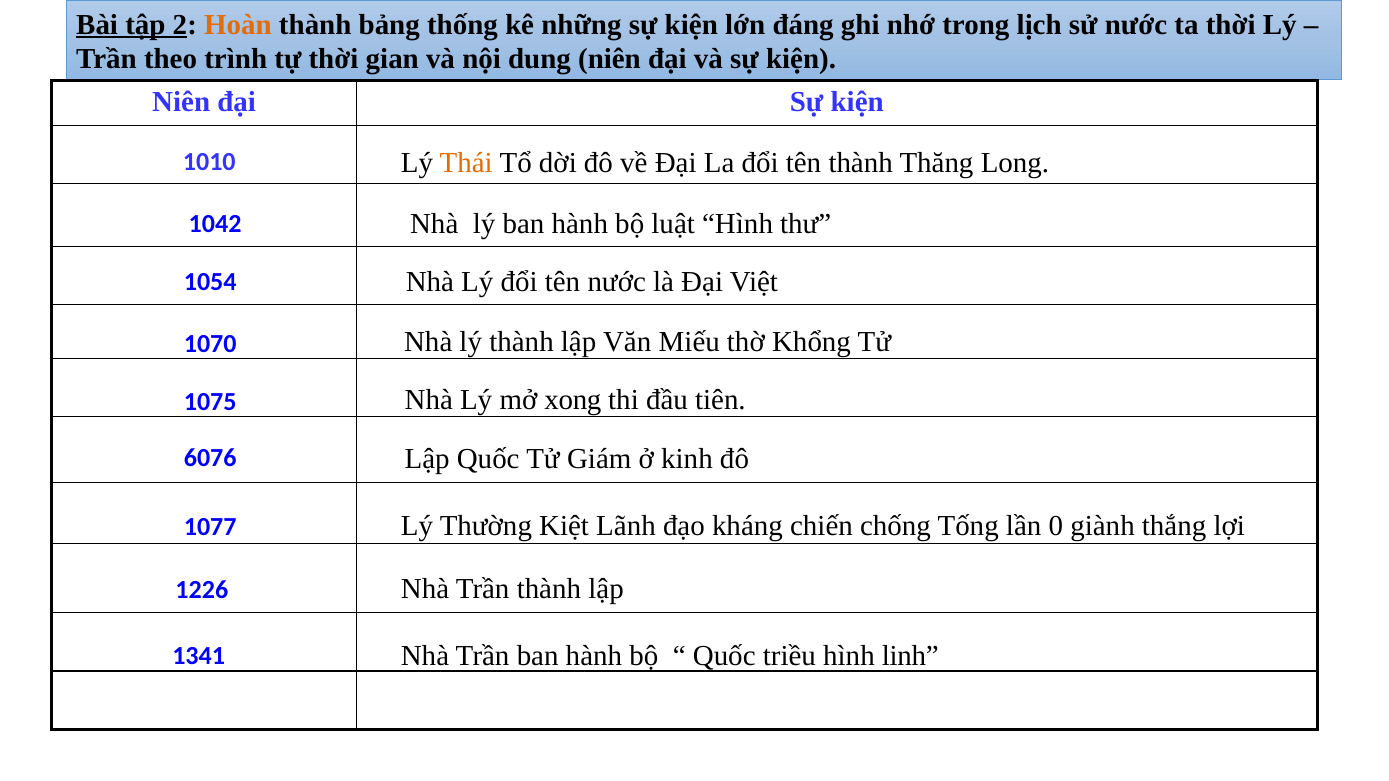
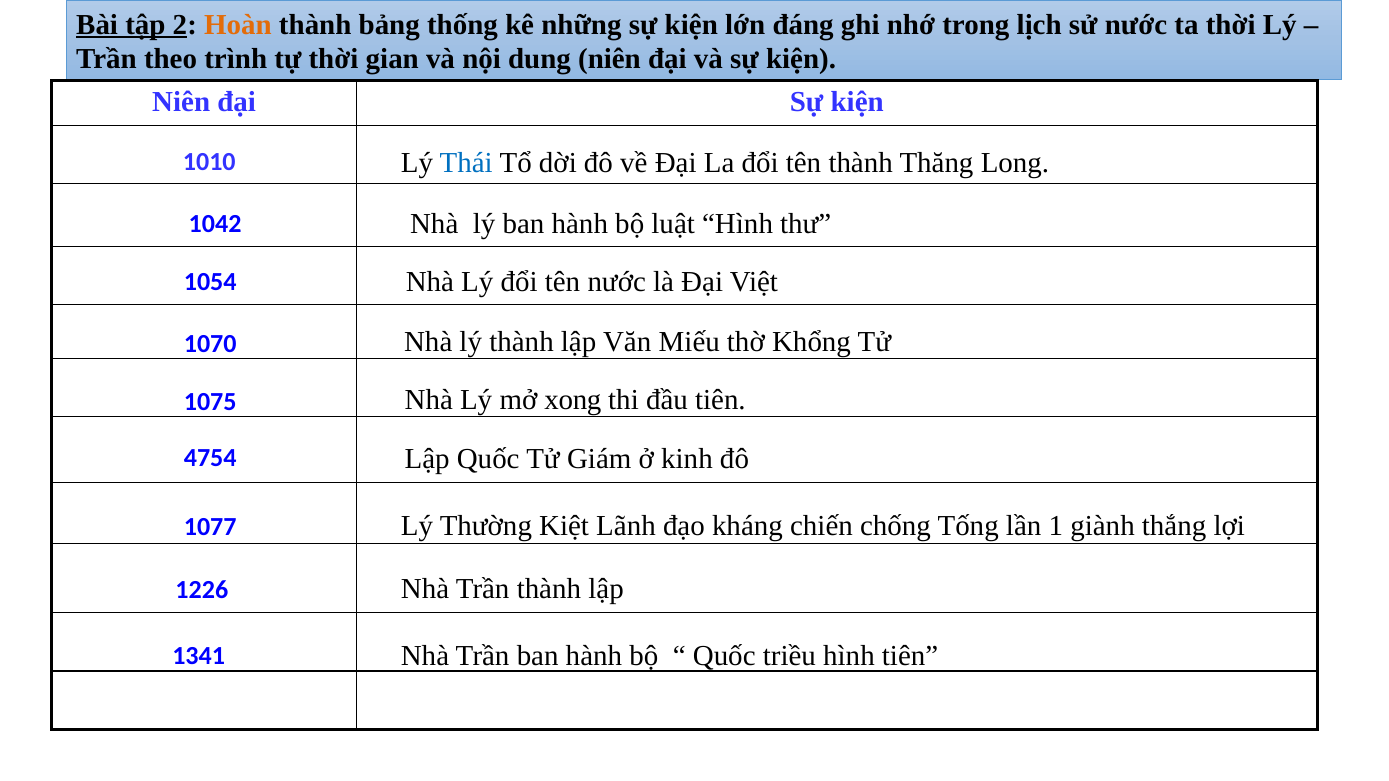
Thái colour: orange -> blue
6076: 6076 -> 4754
0: 0 -> 1
hình linh: linh -> tiên
